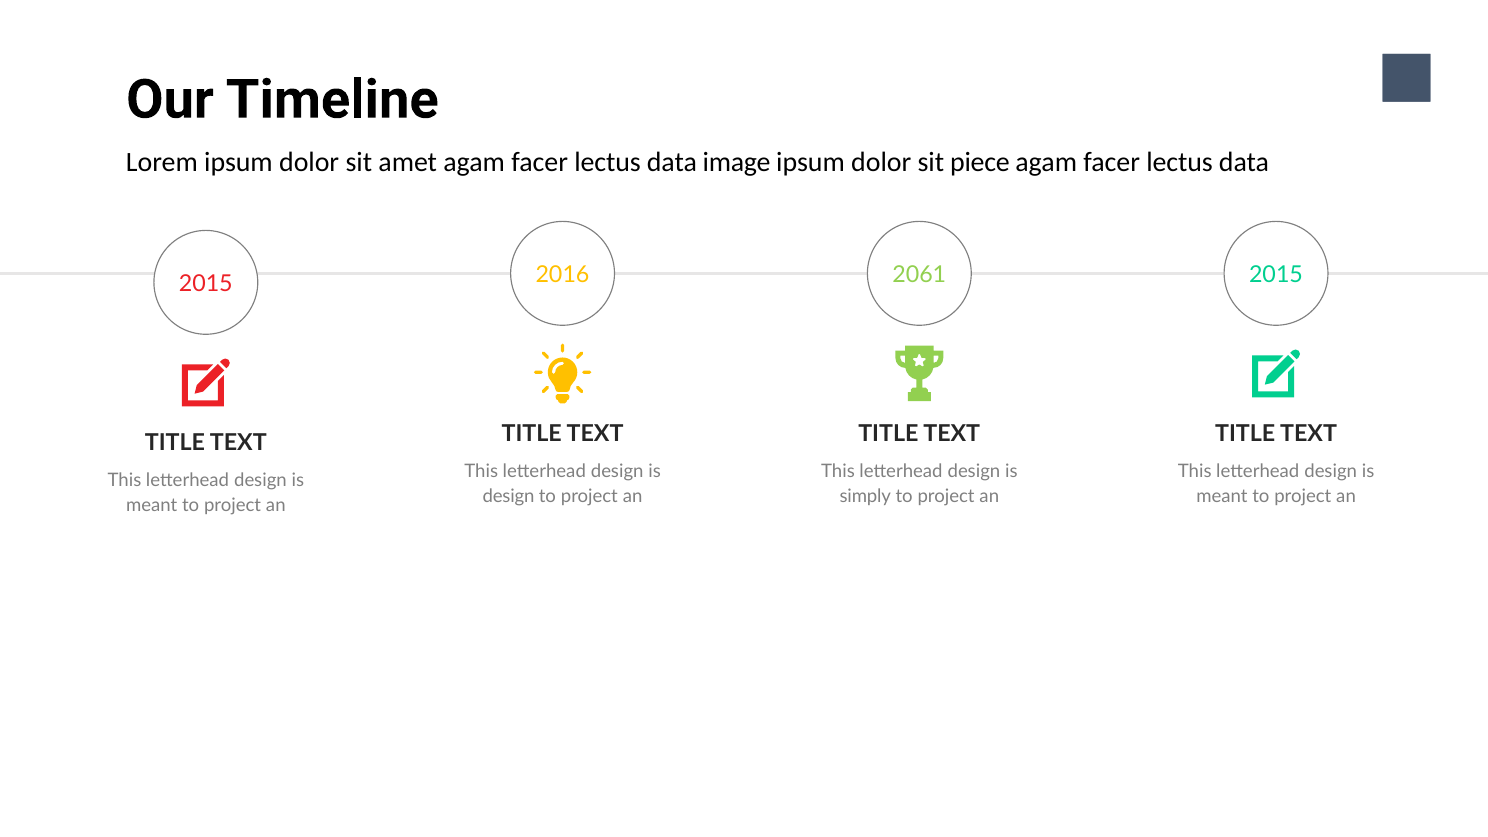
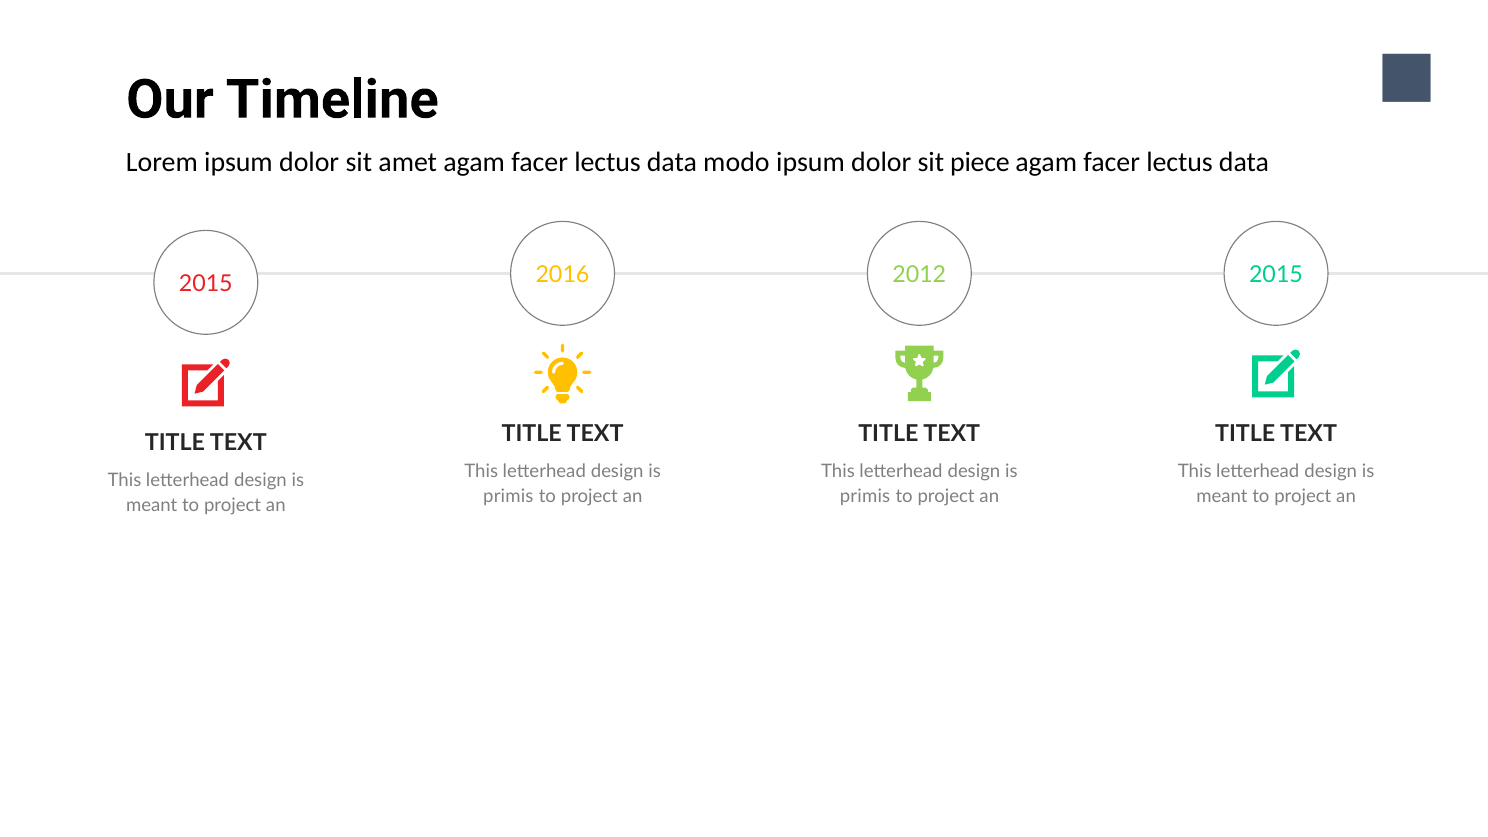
image: image -> modo
2061: 2061 -> 2012
design at (509, 497): design -> primis
simply at (865, 497): simply -> primis
